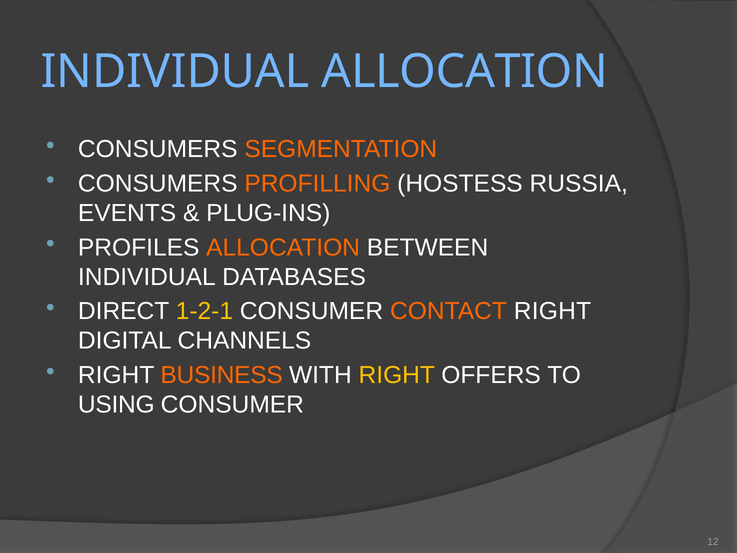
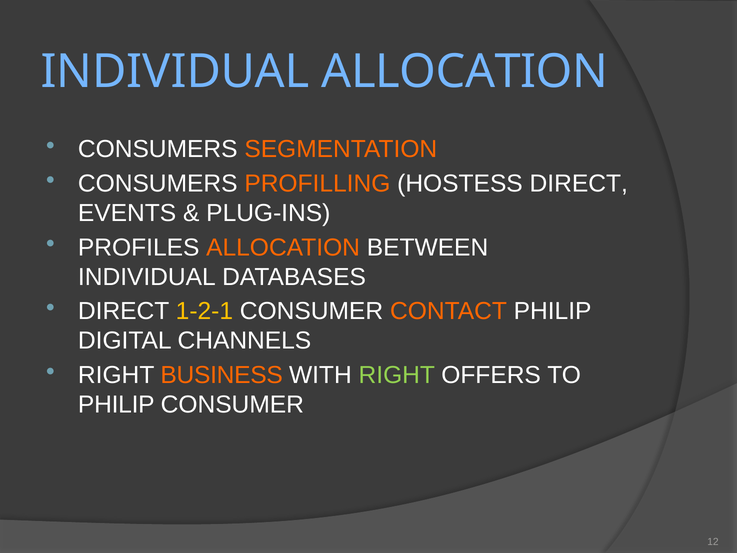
HOSTESS RUSSIA: RUSSIA -> DIRECT
CONTACT RIGHT: RIGHT -> PHILIP
RIGHT at (397, 375) colour: yellow -> light green
USING at (116, 405): USING -> PHILIP
